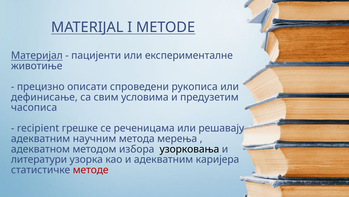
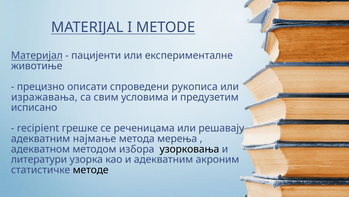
дефинисање: дефинисање -> изражавања
часописа: часописа -> исписано
научним: научним -> најмање
каријера: каријера -> акроним
методе colour: red -> black
